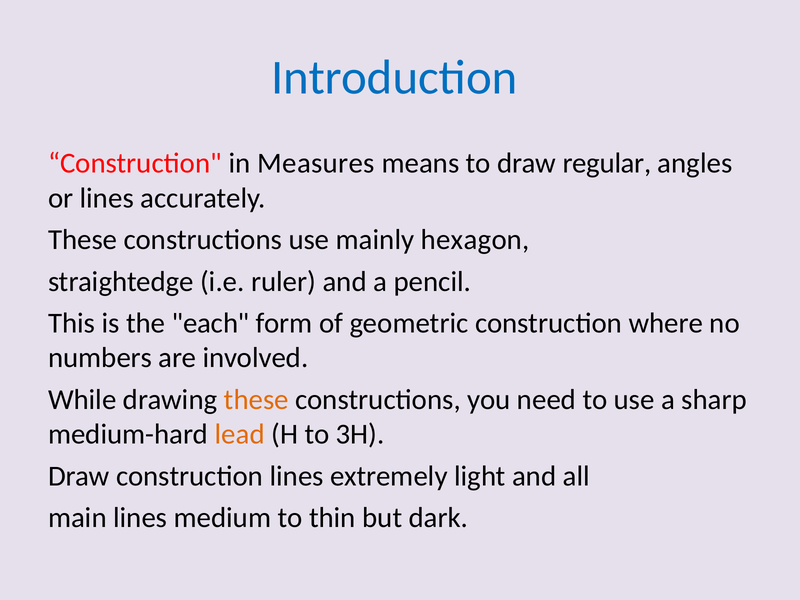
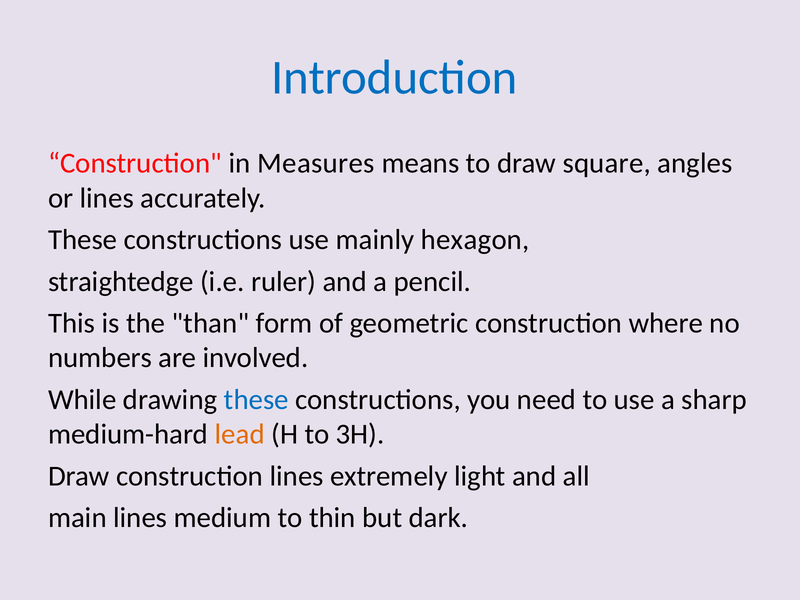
regular: regular -> square
each: each -> than
these at (256, 400) colour: orange -> blue
